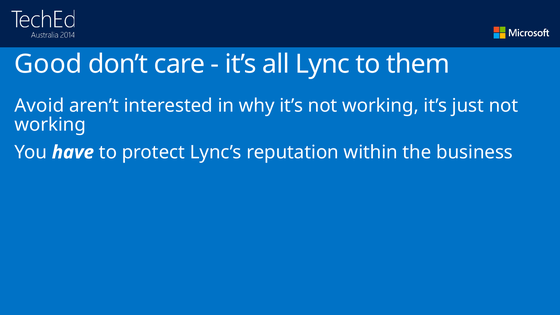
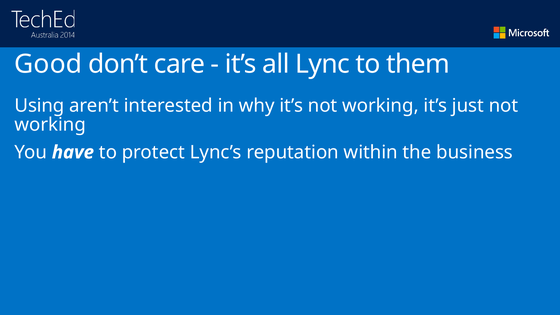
Avoid: Avoid -> Using
